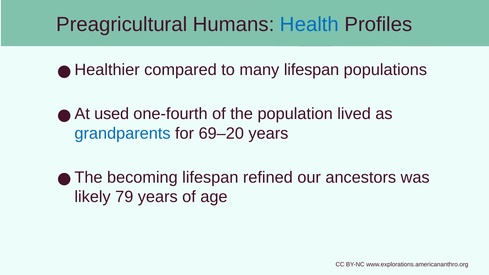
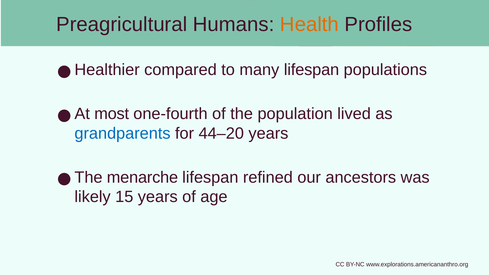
Health colour: blue -> orange
used: used -> most
69–20: 69–20 -> 44–20
becoming: becoming -> menarche
79: 79 -> 15
